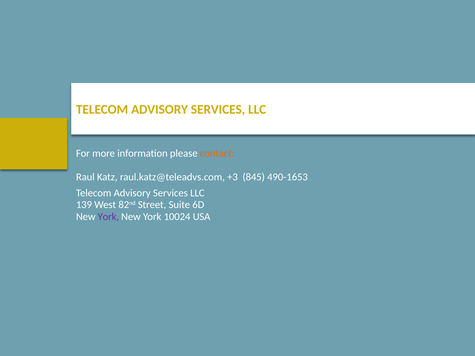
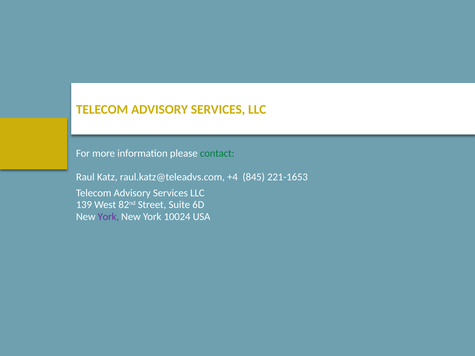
contact colour: orange -> green
+3: +3 -> +4
490-1653: 490-1653 -> 221-1653
